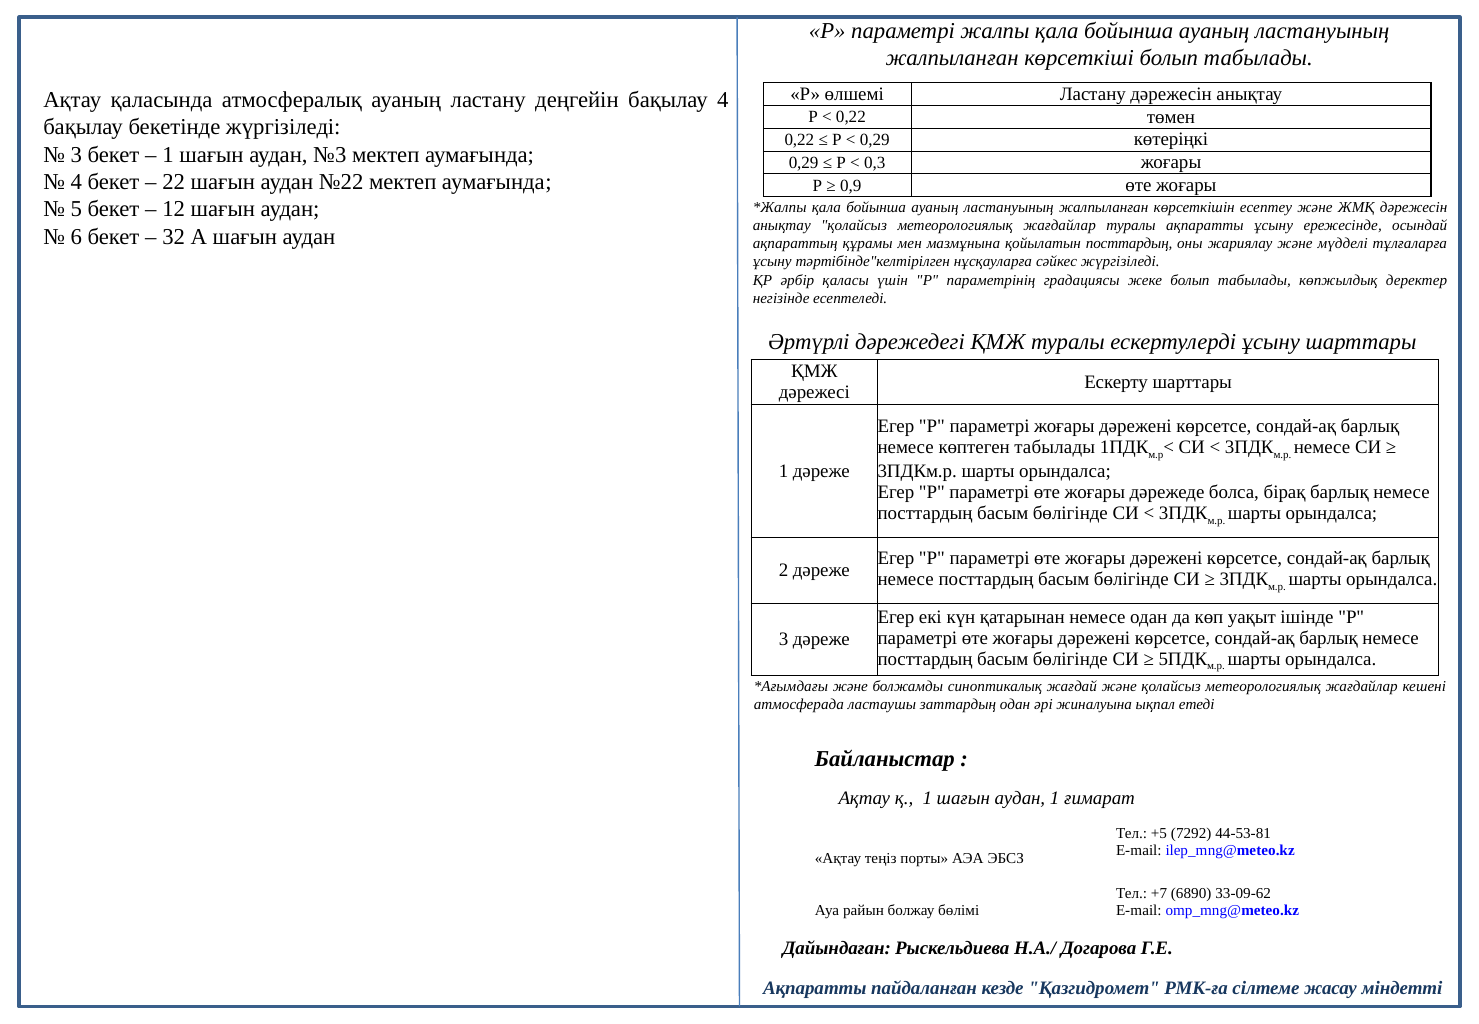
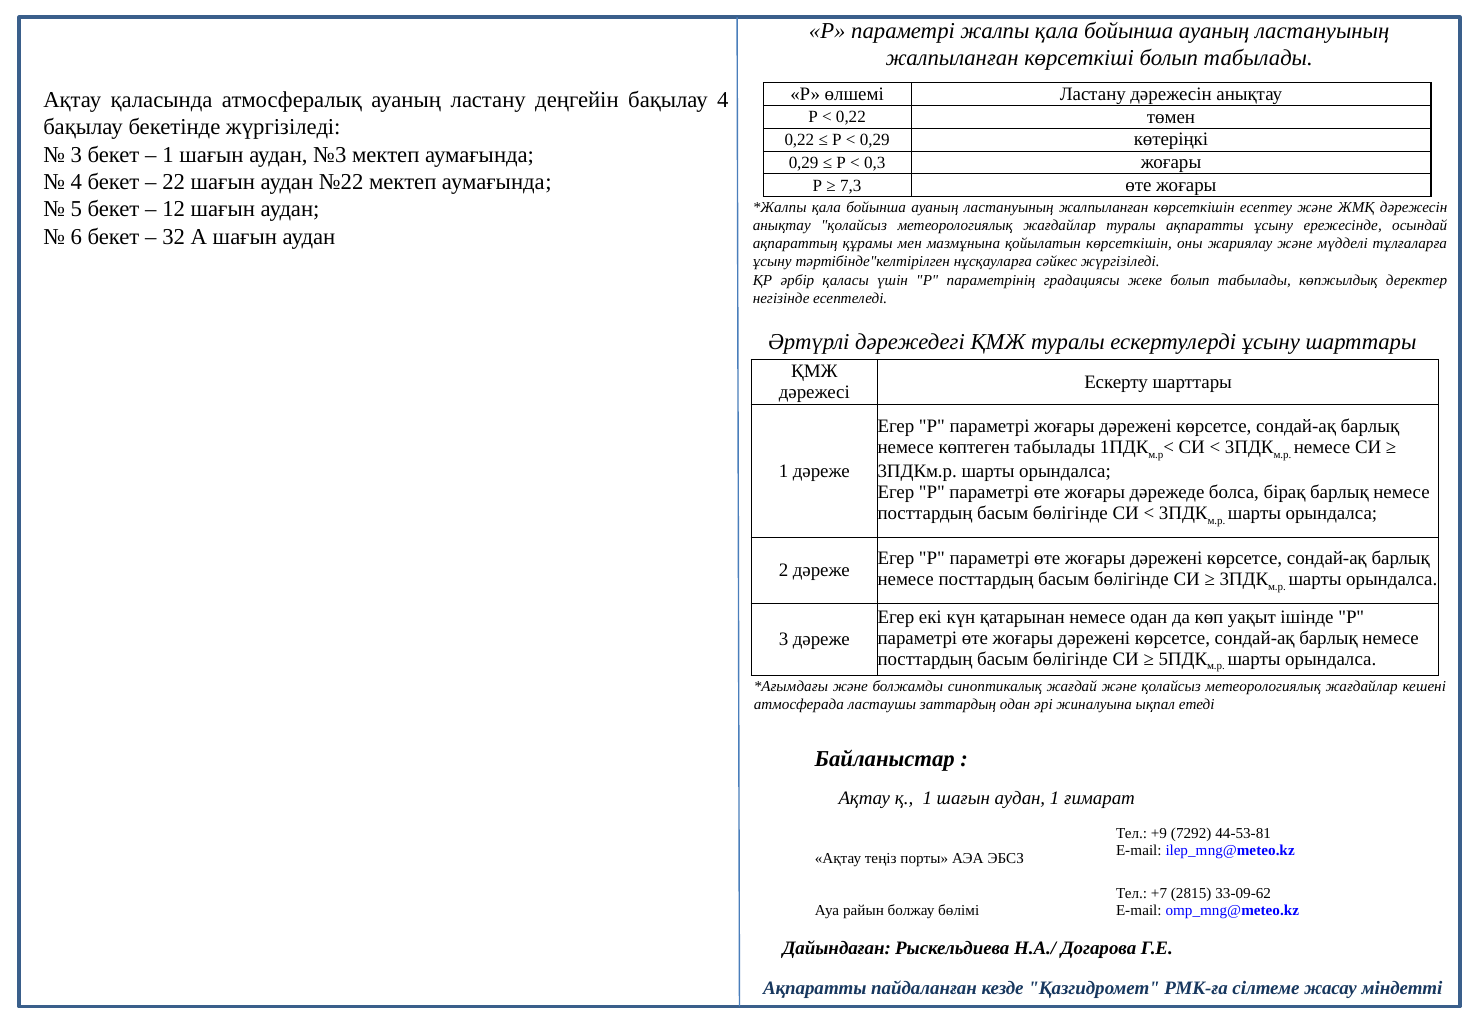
0,9: 0,9 -> 7,3
қойылатын посттардың: посттардың -> көрсеткішін
+5: +5 -> +9
6890: 6890 -> 2815
